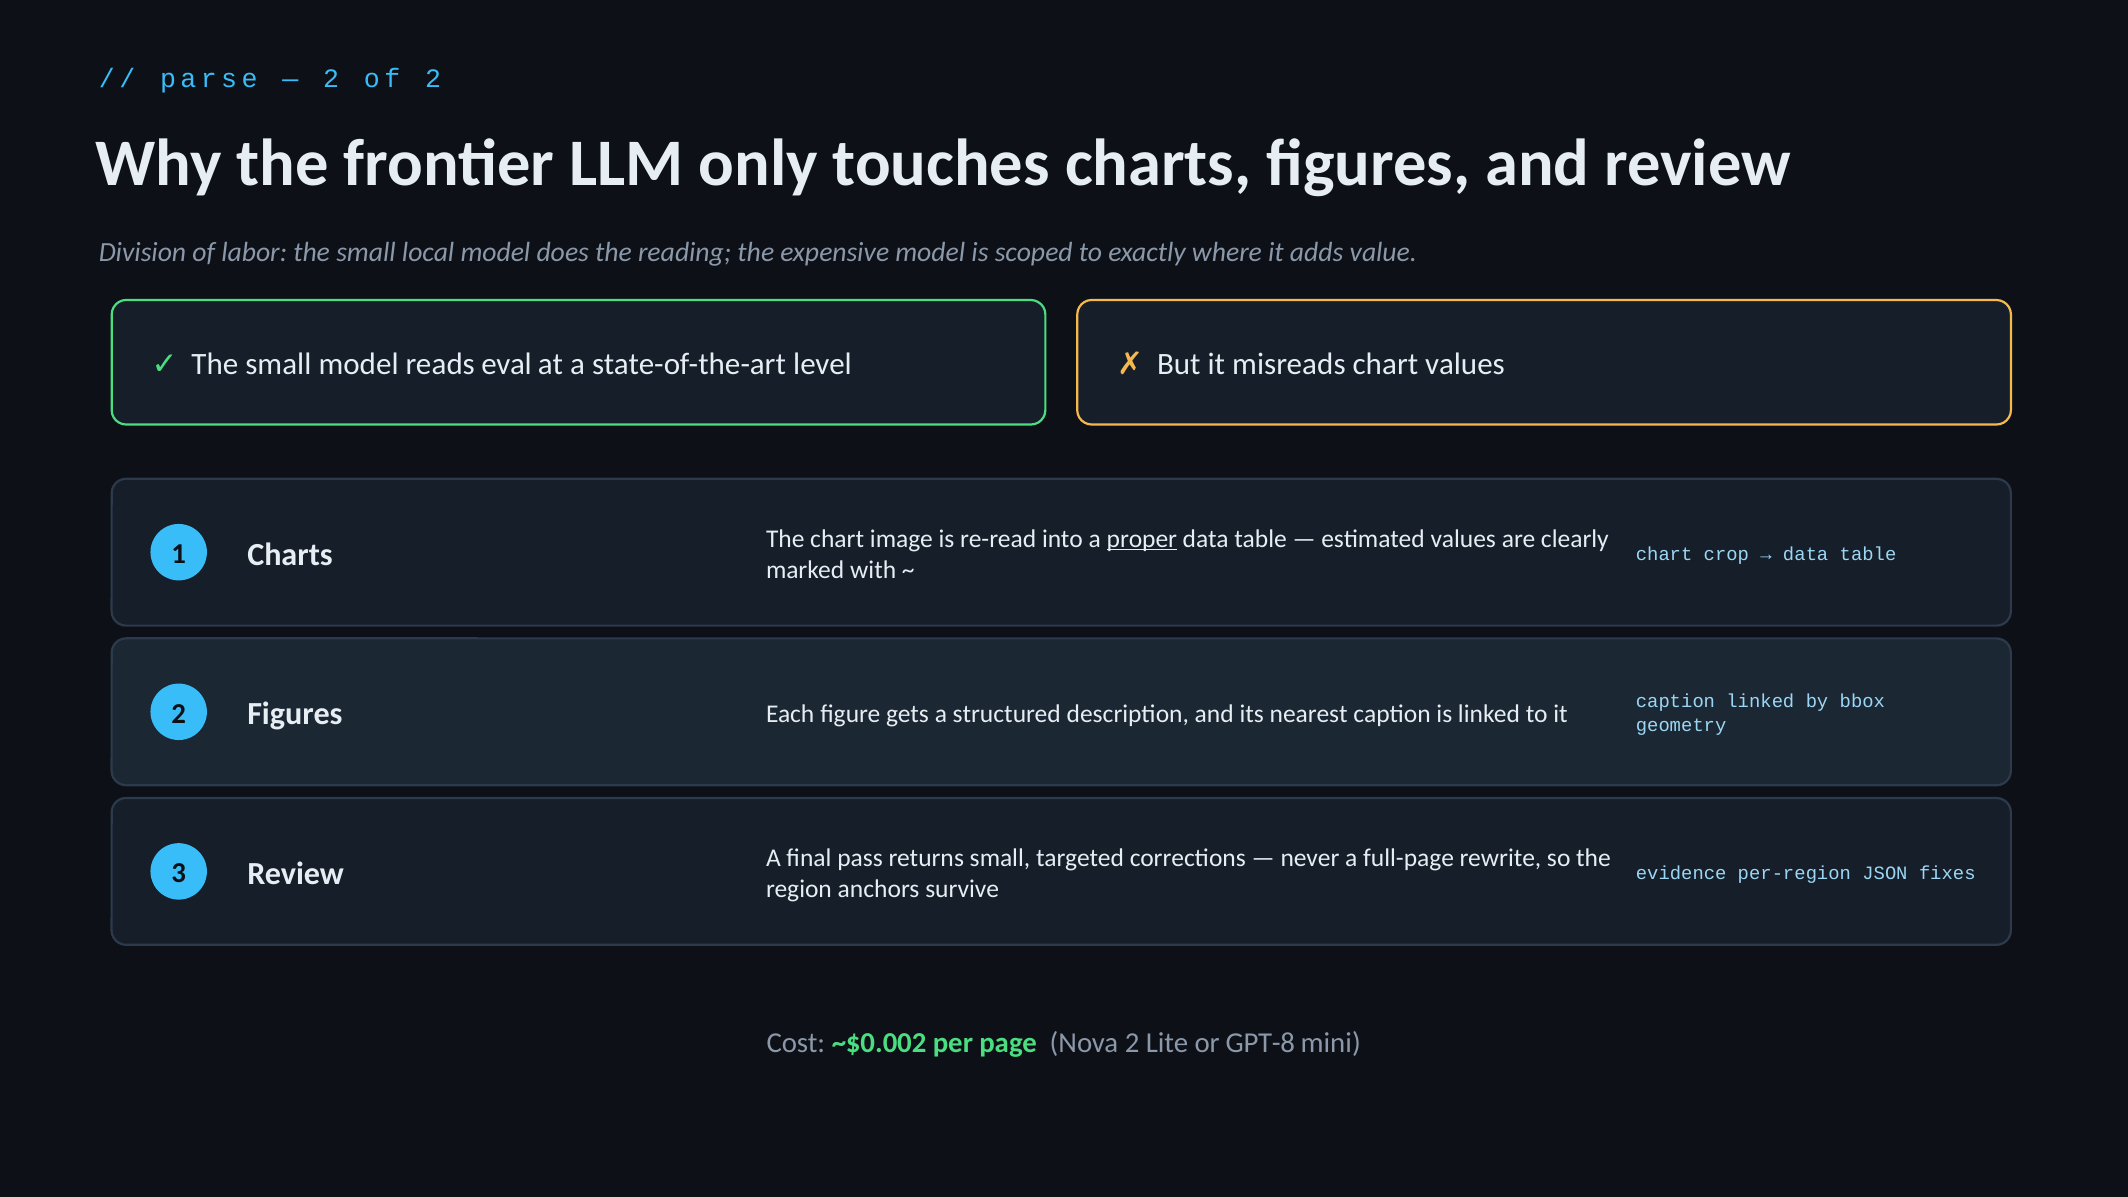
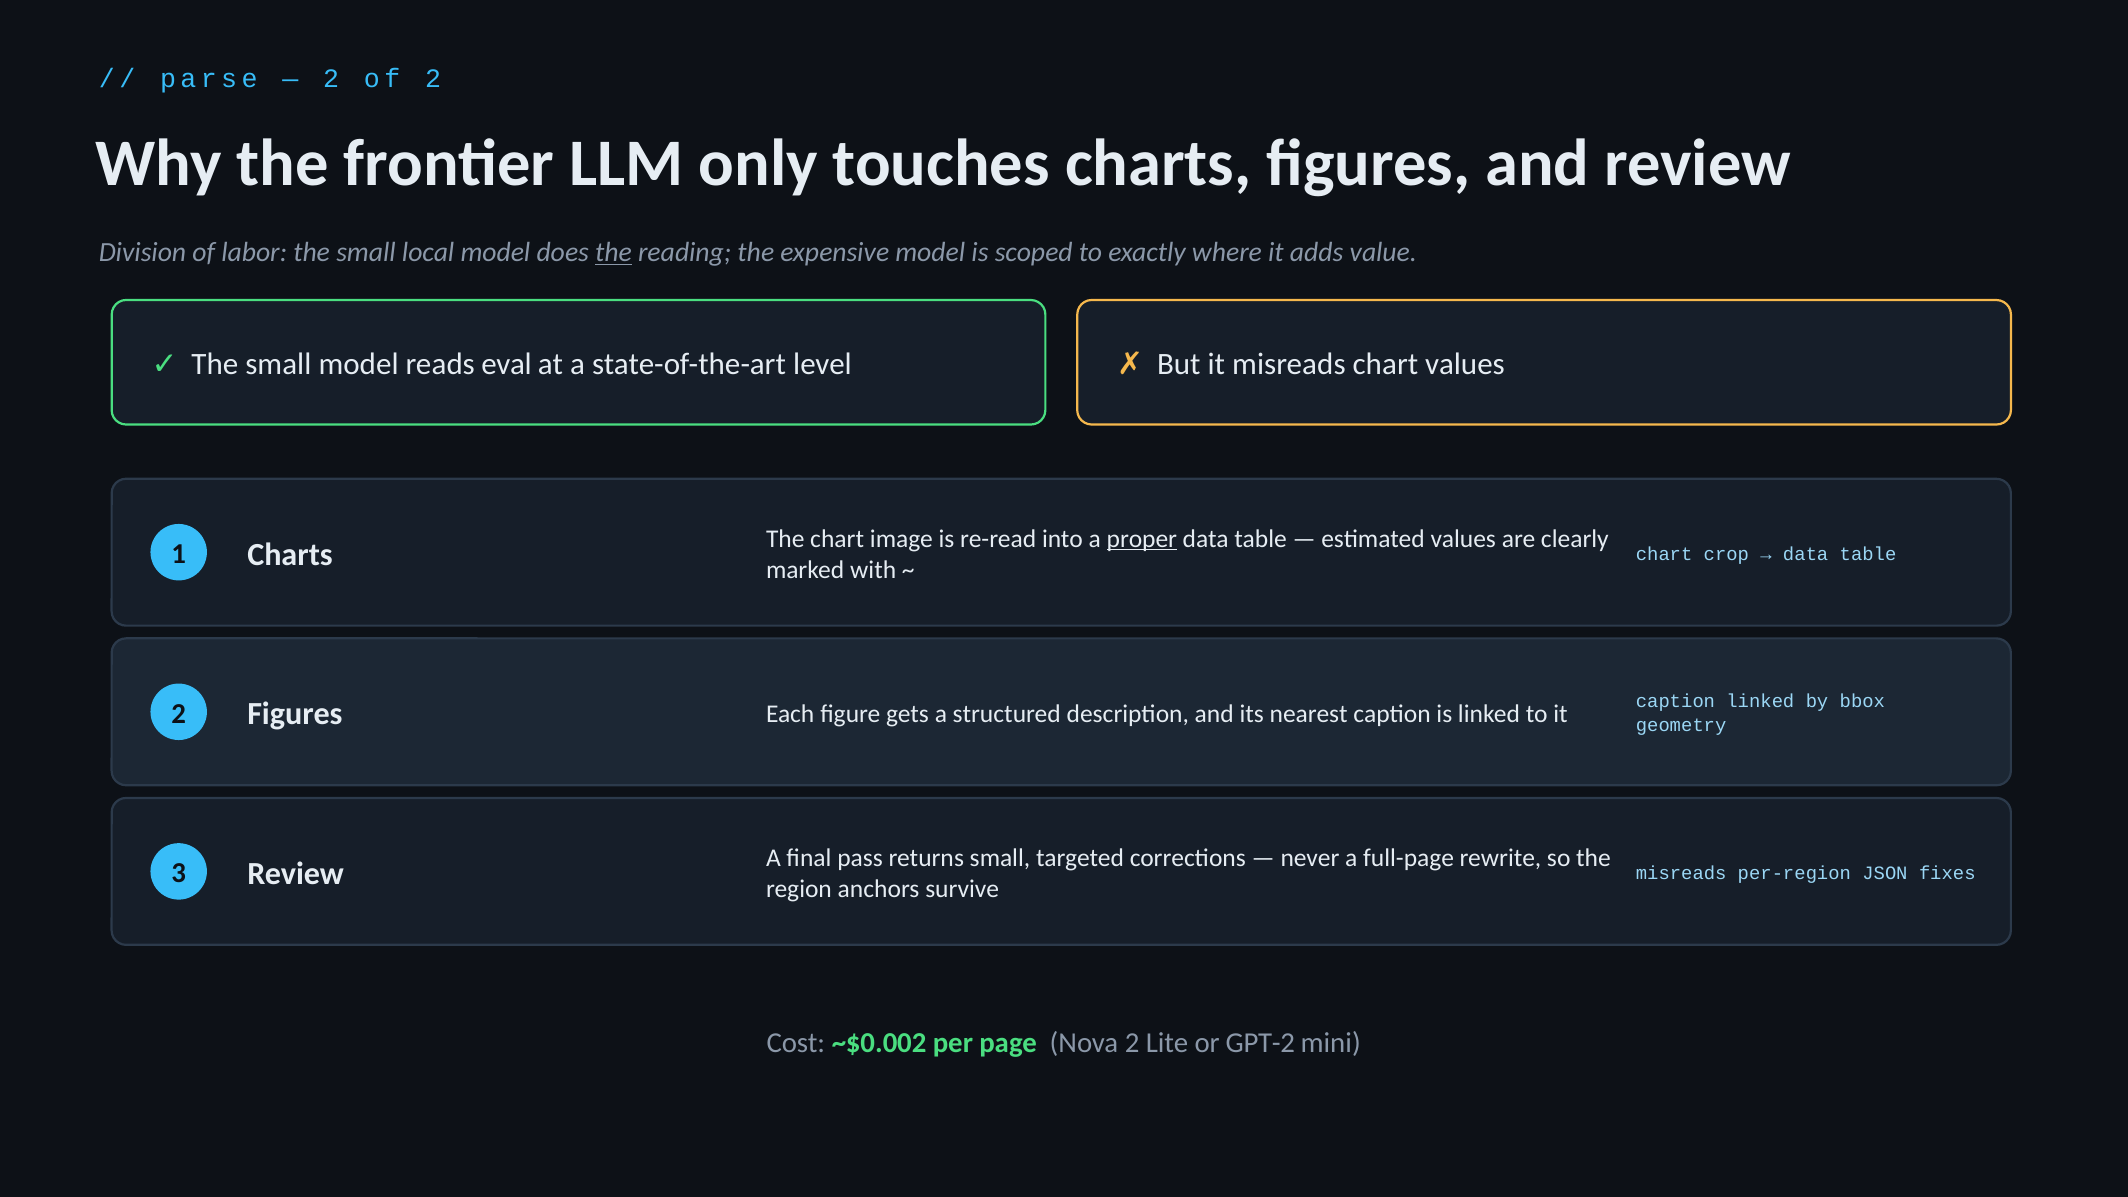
the at (614, 252) underline: none -> present
evidence at (1681, 873): evidence -> misreads
GPT-8: GPT-8 -> GPT-2
